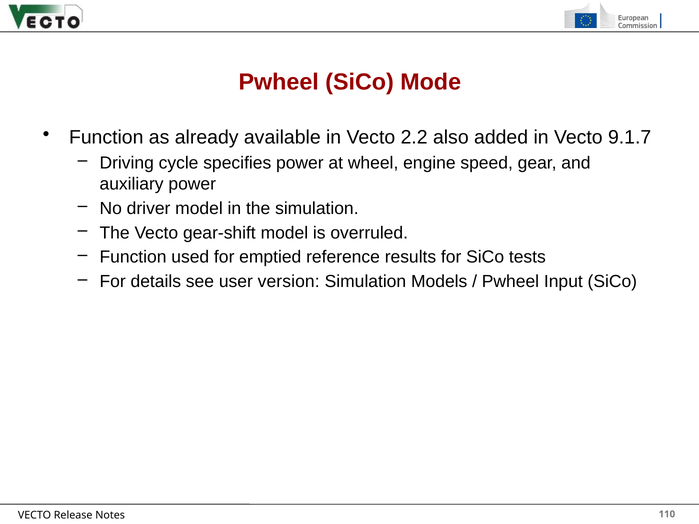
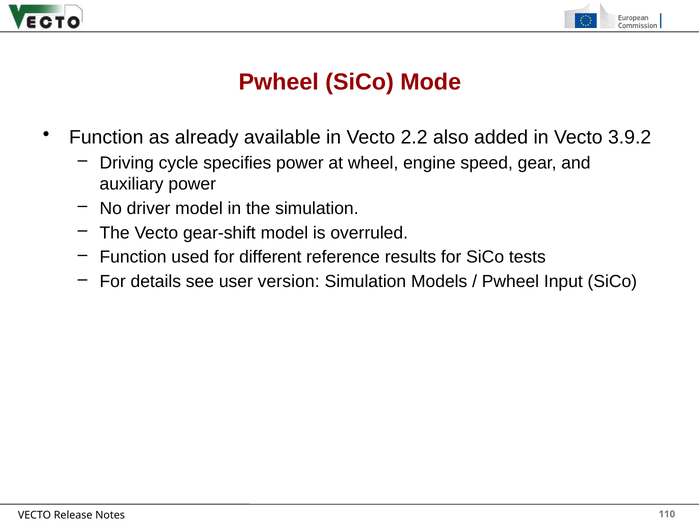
9.1.7: 9.1.7 -> 3.9.2
emptied: emptied -> different
